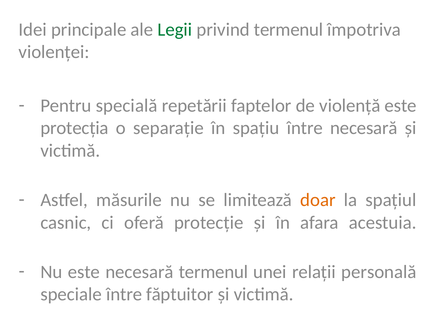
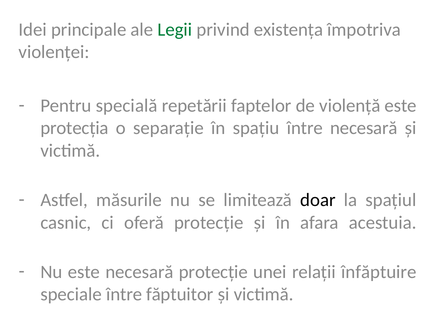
privind termenul: termenul -> existența
doar colour: orange -> black
necesară termenul: termenul -> protecție
personală: personală -> înfăptuire
